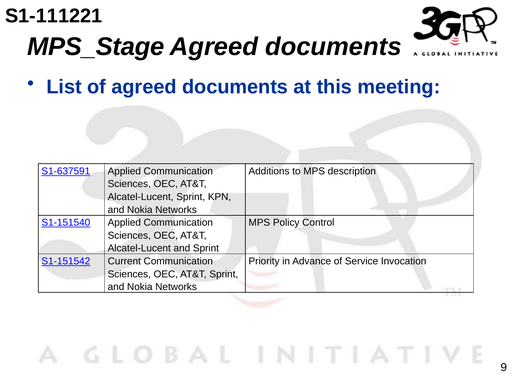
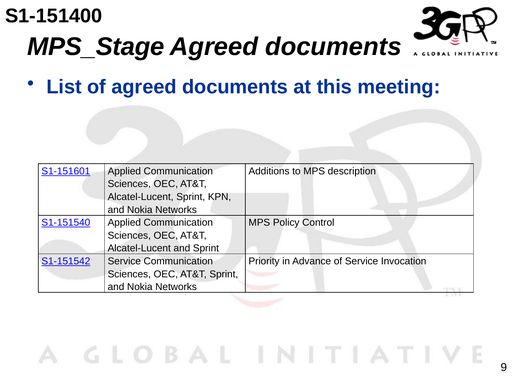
S1-111221: S1-111221 -> S1-151400
S1-637591: S1-637591 -> S1-151601
S1-151542 Current: Current -> Service
